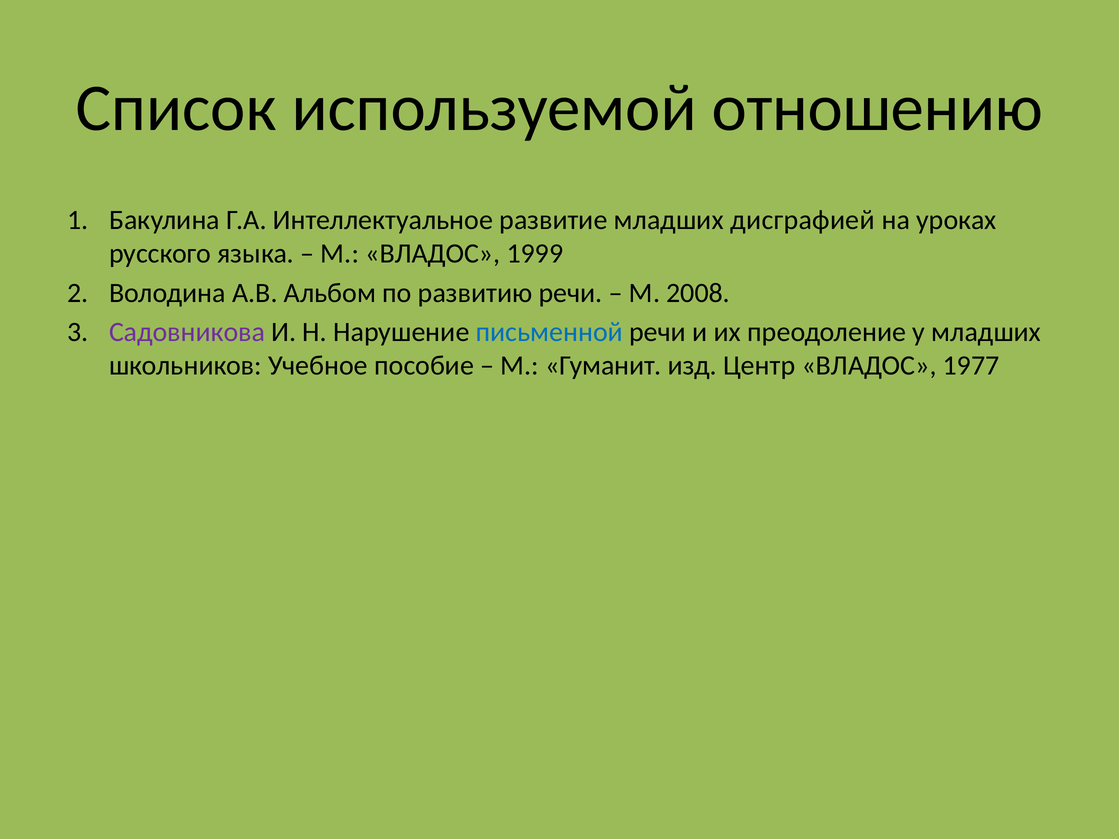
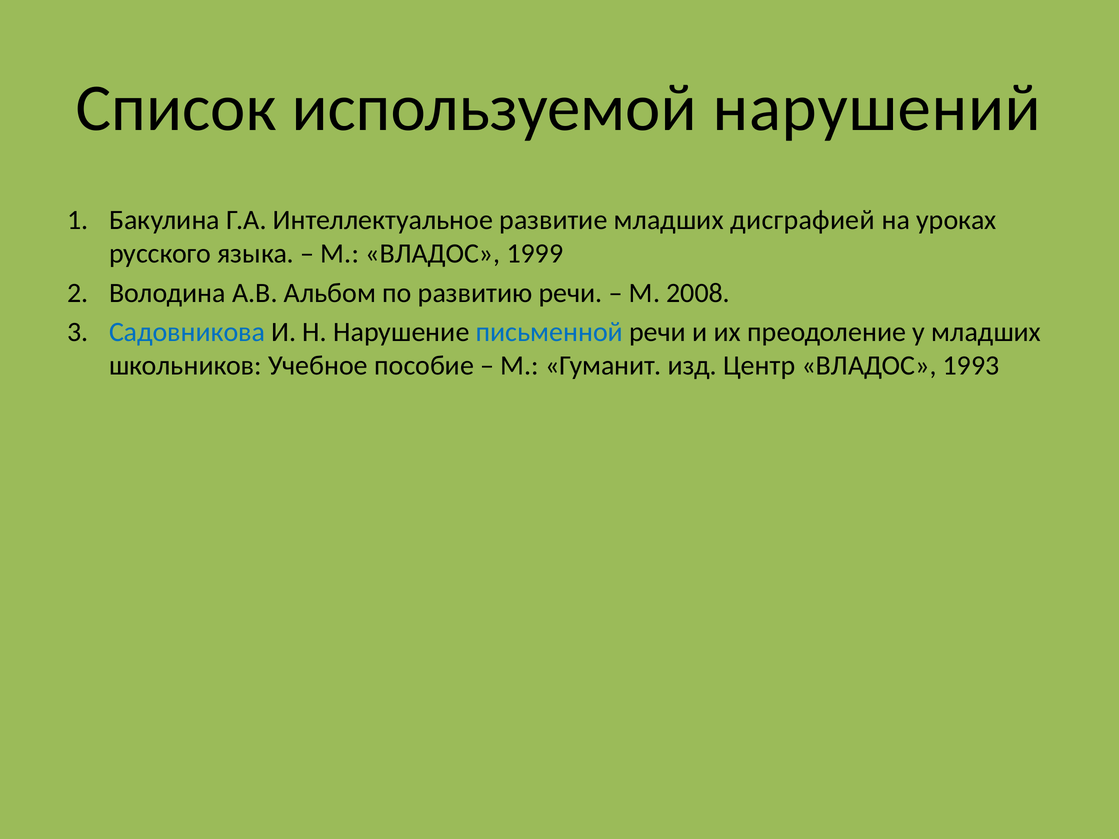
отношению: отношению -> нарушений
Садовникова colour: purple -> blue
1977: 1977 -> 1993
